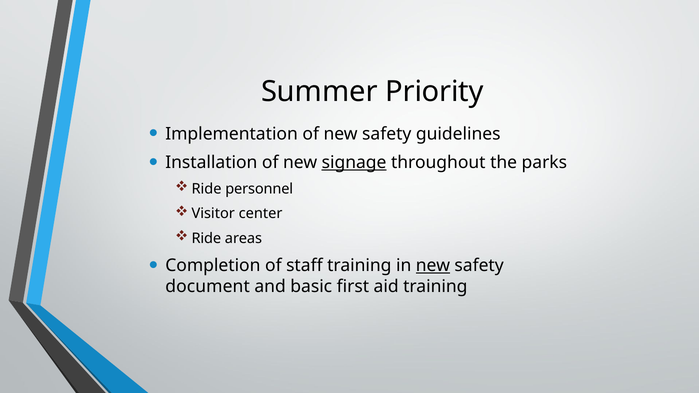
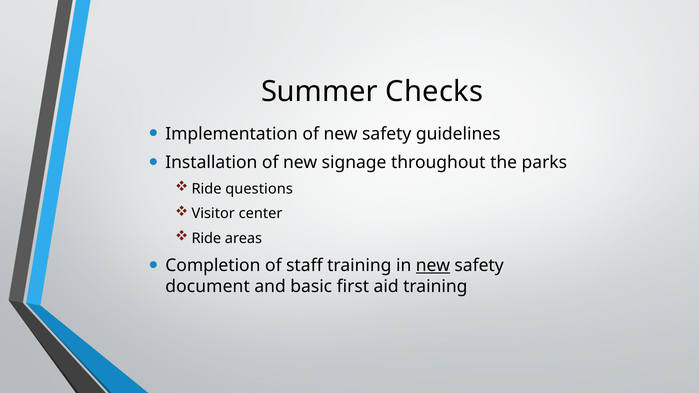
Priority: Priority -> Checks
signage underline: present -> none
personnel: personnel -> questions
